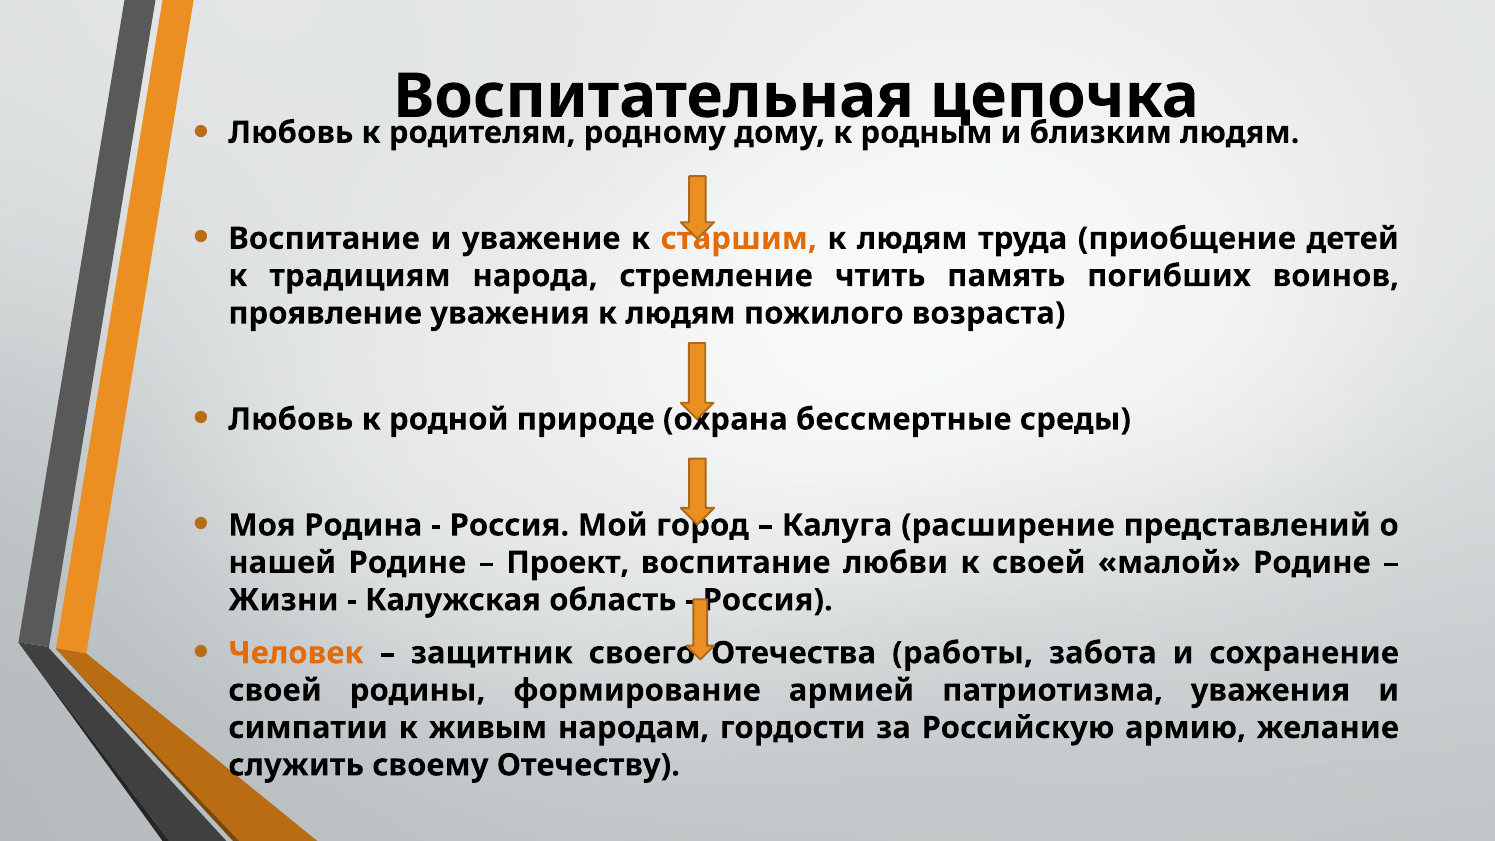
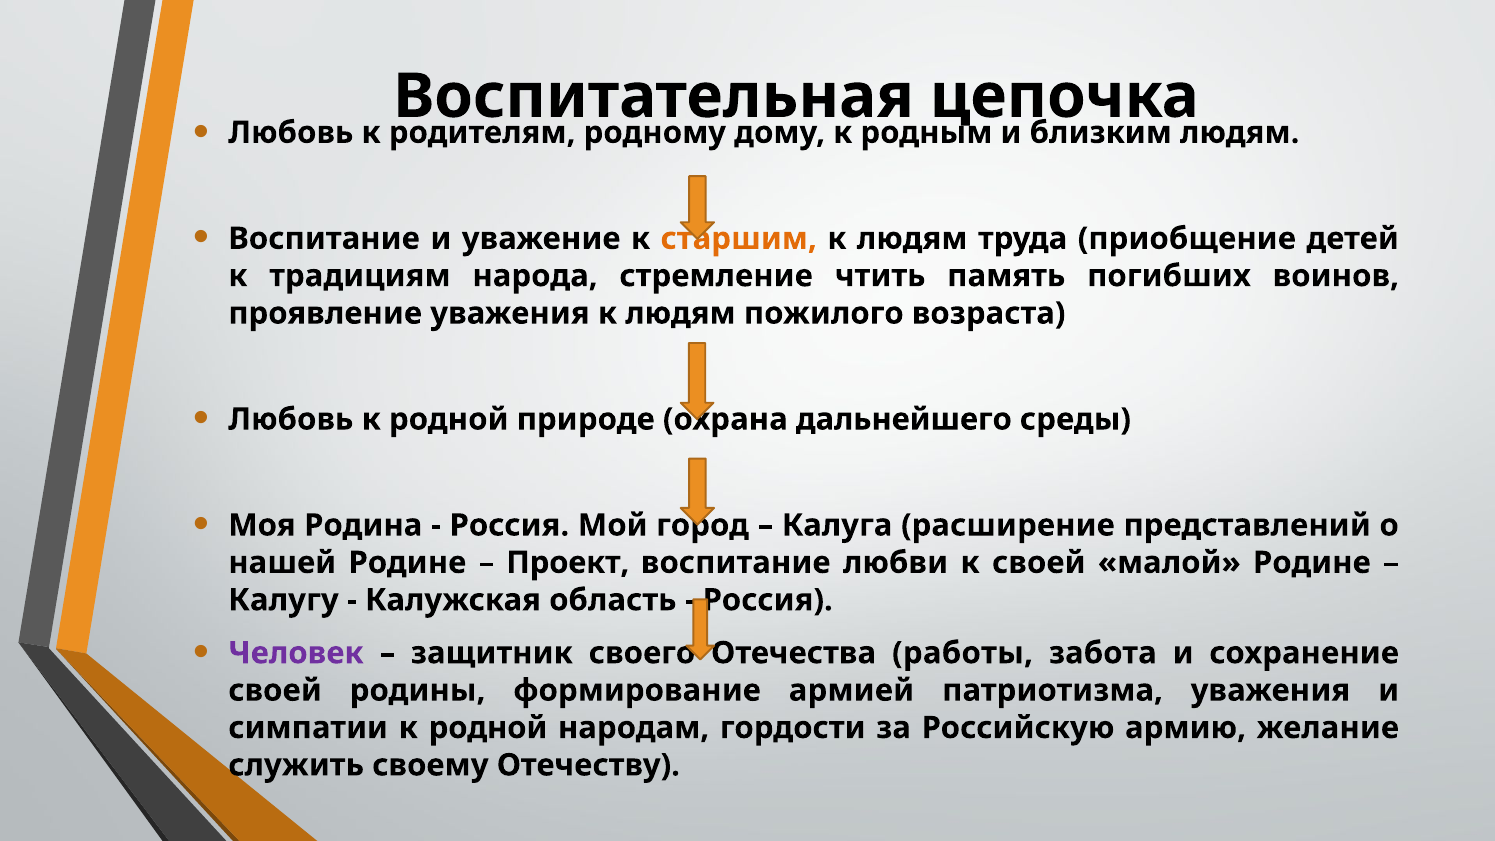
бессмертные: бессмертные -> дальнейшего
Жизни: Жизни -> Калугу
Человек colour: orange -> purple
симпатии к живым: живым -> родной
